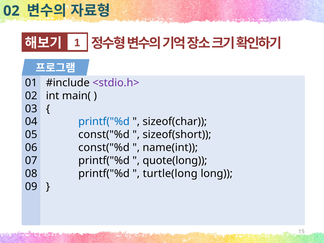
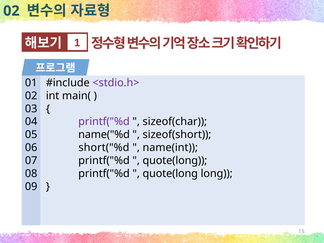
printf("%d at (104, 122) colour: blue -> purple
const("%d at (104, 135): const("%d -> name("%d
const("%d at (104, 148): const("%d -> short("%d
turtle(long at (170, 173): turtle(long -> quote(long
